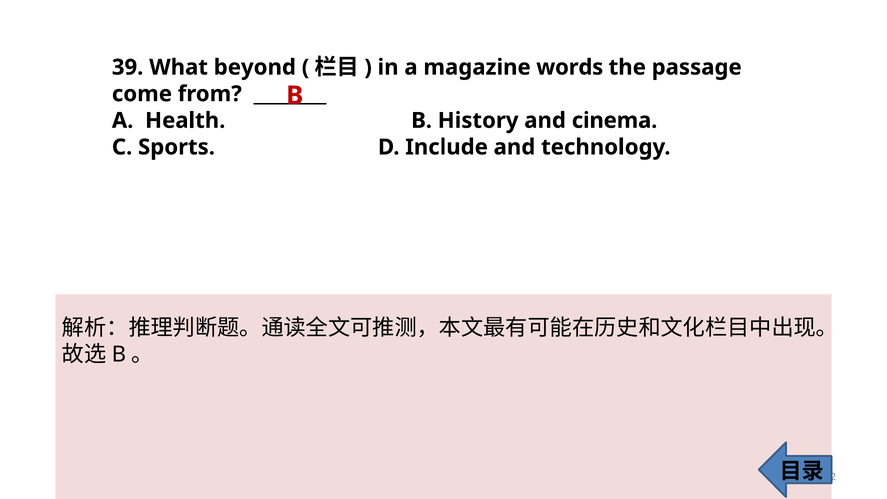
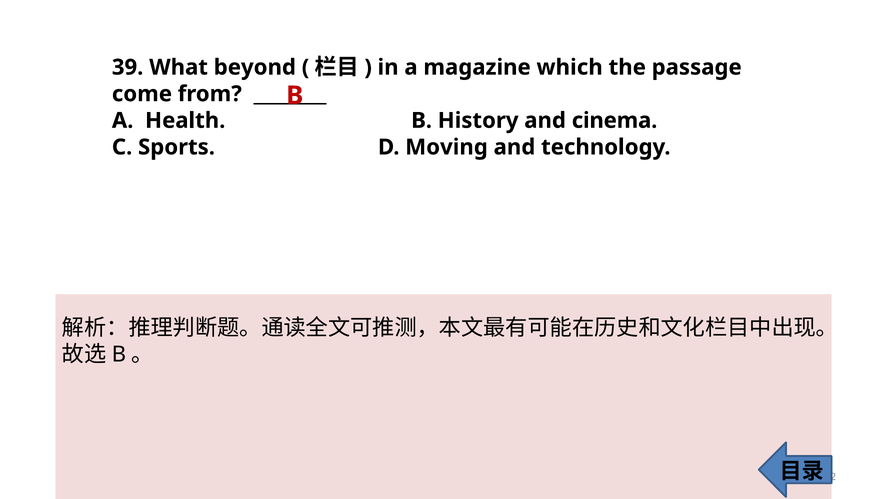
words: words -> which
Include: Include -> Moving
